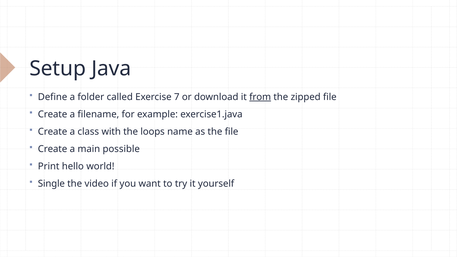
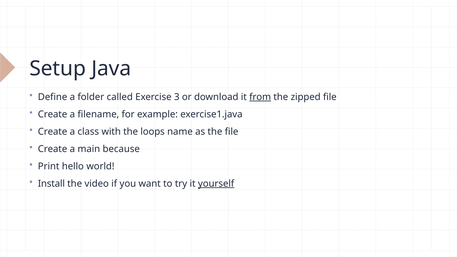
7: 7 -> 3
possible: possible -> because
Single: Single -> Install
yourself underline: none -> present
